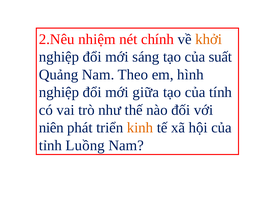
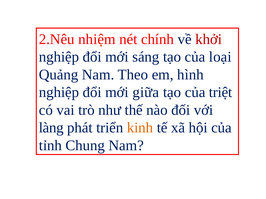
khởi colour: orange -> red
suất: suất -> loại
tính: tính -> triệt
niên: niên -> làng
Luồng: Luồng -> Chung
